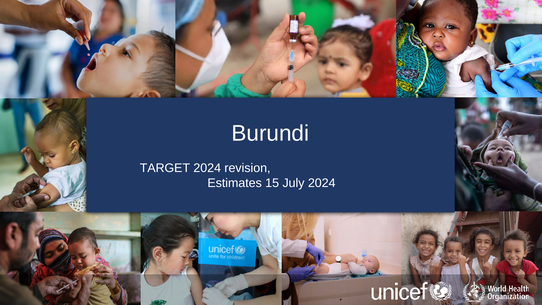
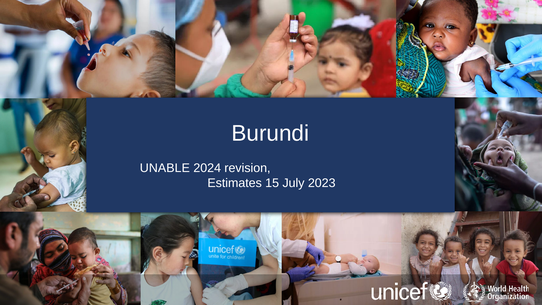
TARGET: TARGET -> UNABLE
July 2024: 2024 -> 2023
